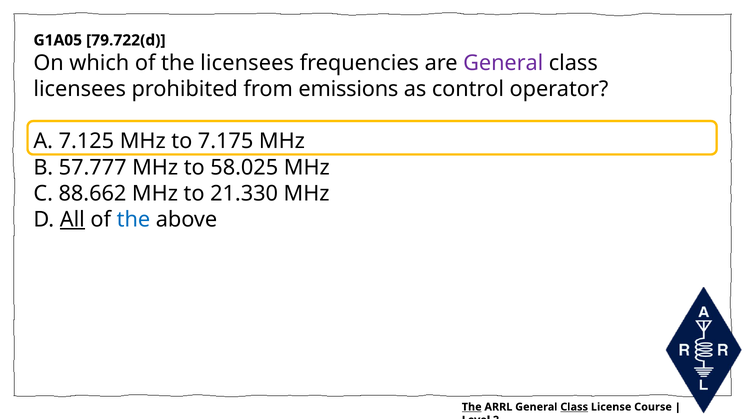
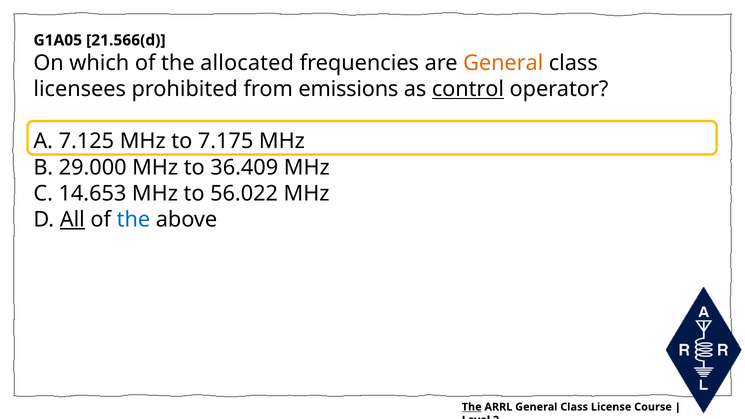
79.722(d: 79.722(d -> 21.566(d
the licensees: licensees -> allocated
General at (503, 63) colour: purple -> orange
control underline: none -> present
57.777: 57.777 -> 29.000
58.025: 58.025 -> 36.409
88.662: 88.662 -> 14.653
21.330: 21.330 -> 56.022
Class at (574, 407) underline: present -> none
